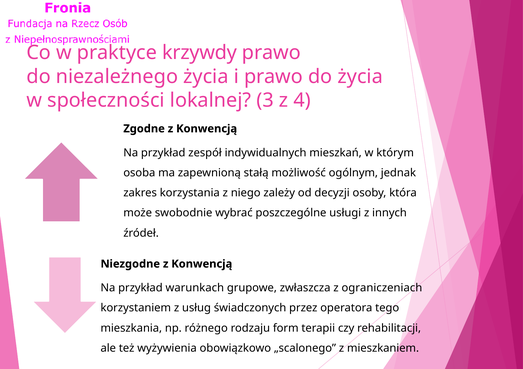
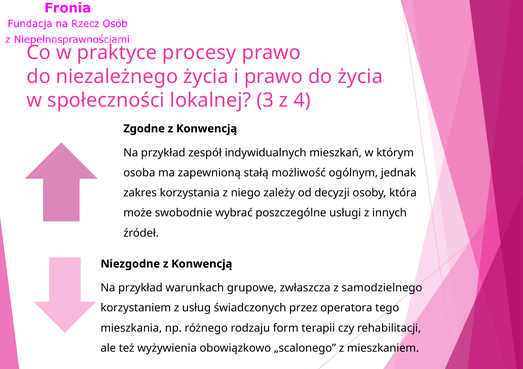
krzywdy: krzywdy -> procesy
ograniczeniach: ograniczeniach -> samodzielnego
